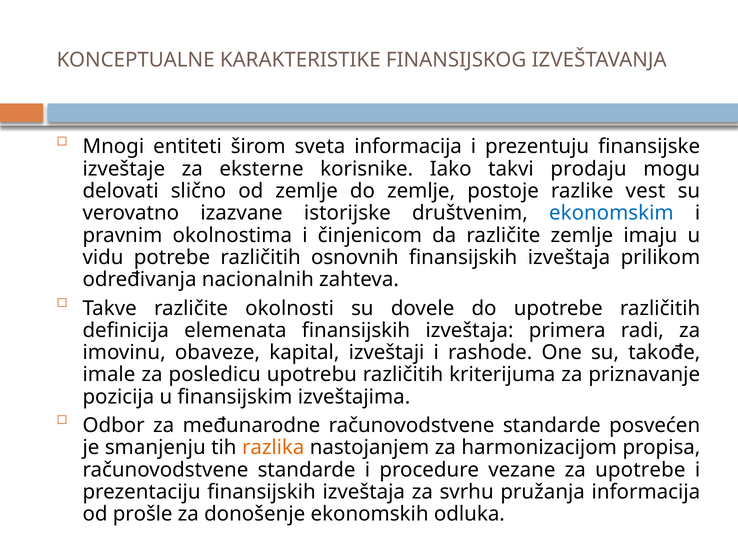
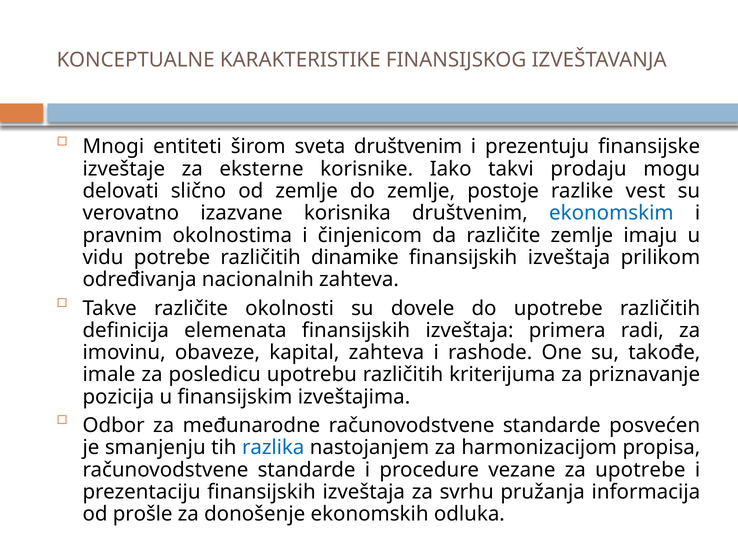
sveta informacija: informacija -> društvenim
istorijske: istorijske -> korisnika
osnovnih: osnovnih -> dinamike
kapital izveštaji: izveštaji -> zahteva
razlika colour: orange -> blue
